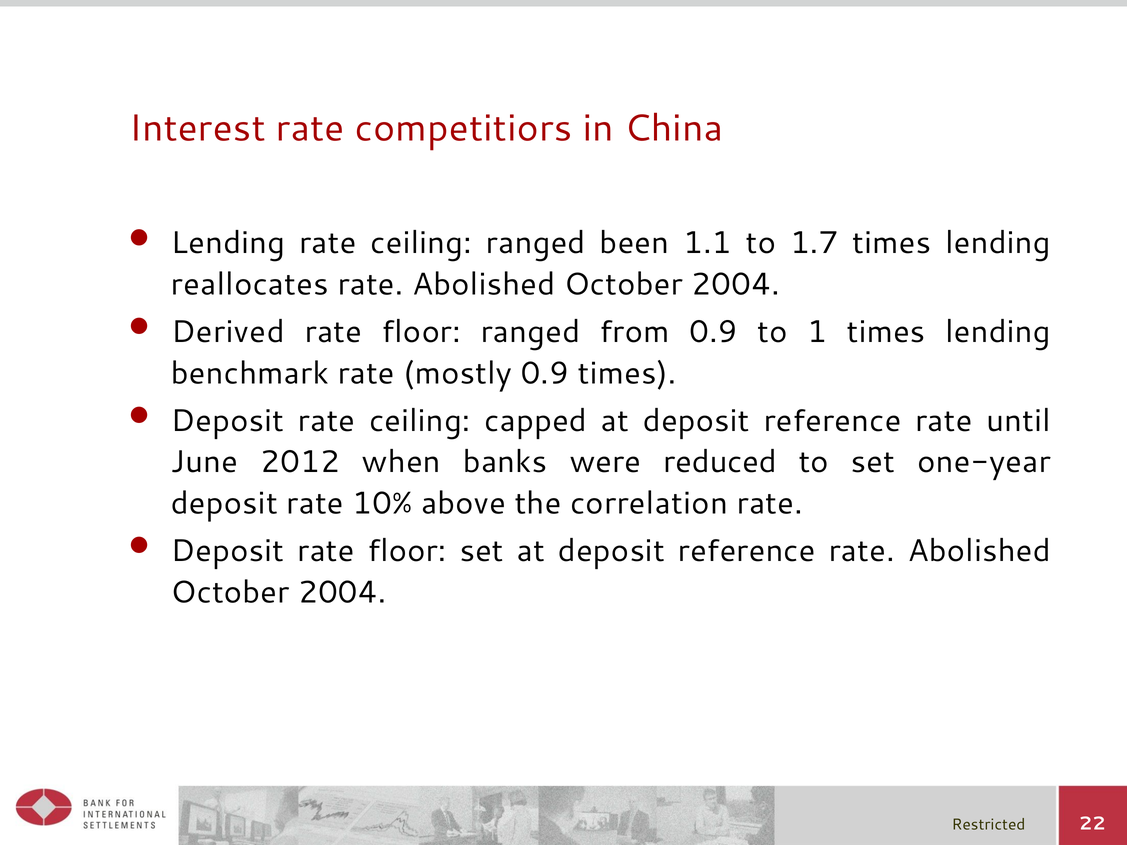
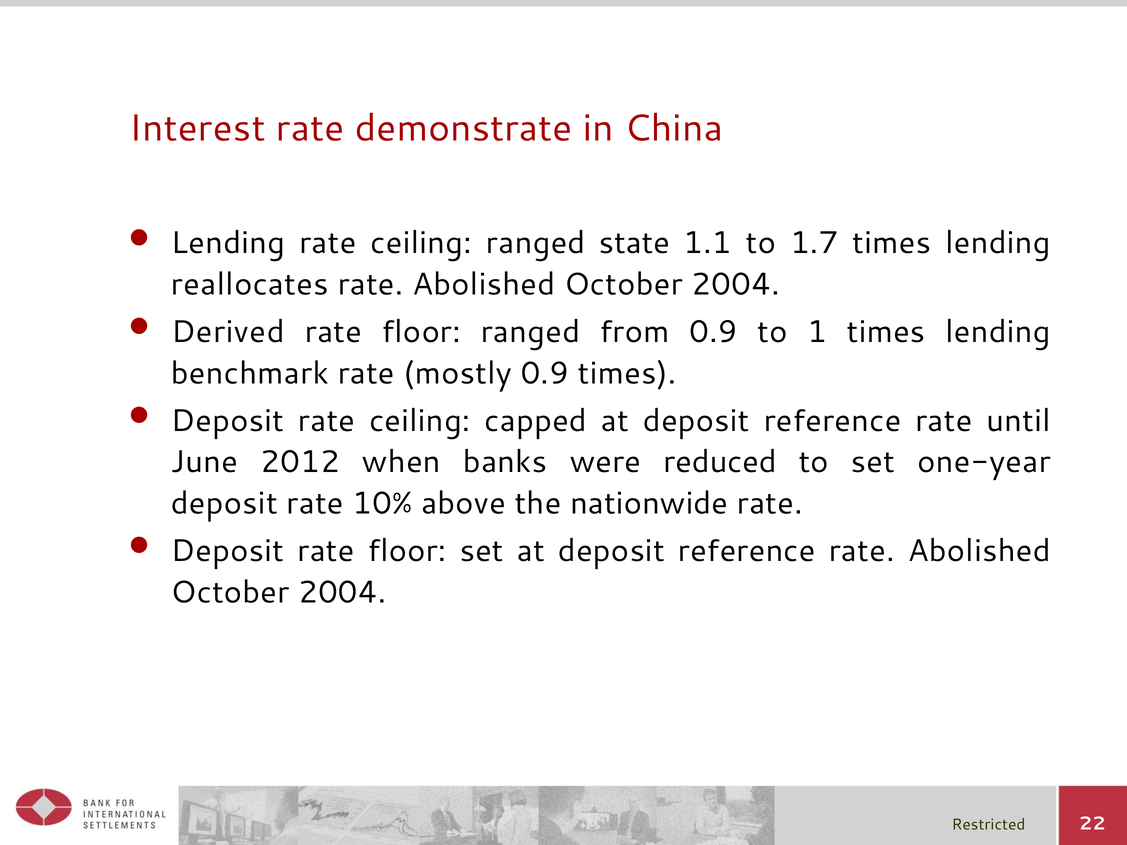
competitiors: competitiors -> demonstrate
been: been -> state
correlation: correlation -> nationwide
